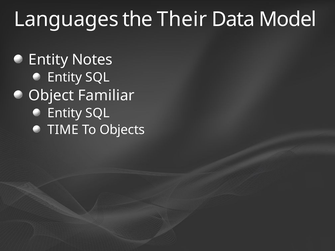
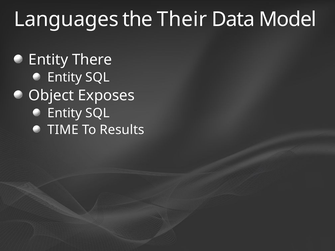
Notes: Notes -> There
Familiar: Familiar -> Exposes
Objects: Objects -> Results
